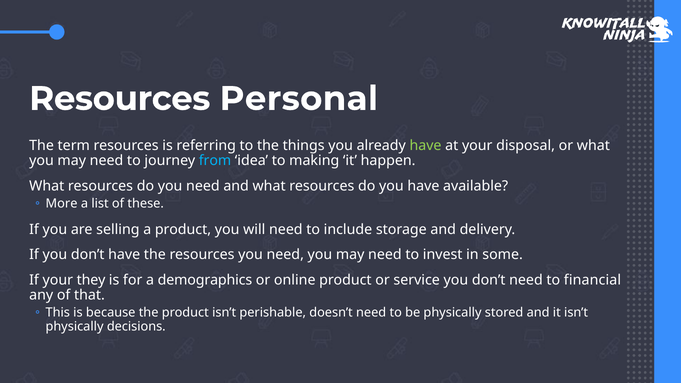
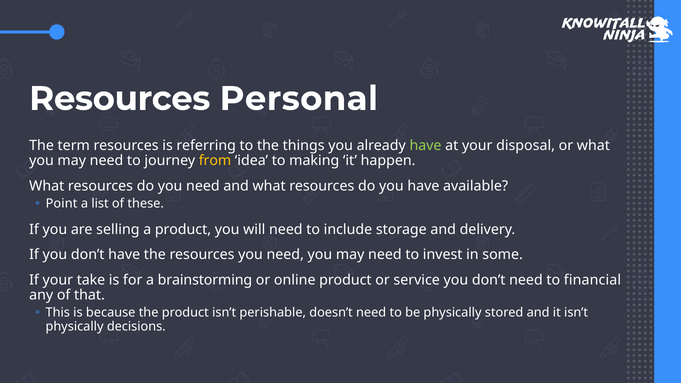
from colour: light blue -> yellow
More: More -> Point
they: they -> take
demographics: demographics -> brainstorming
